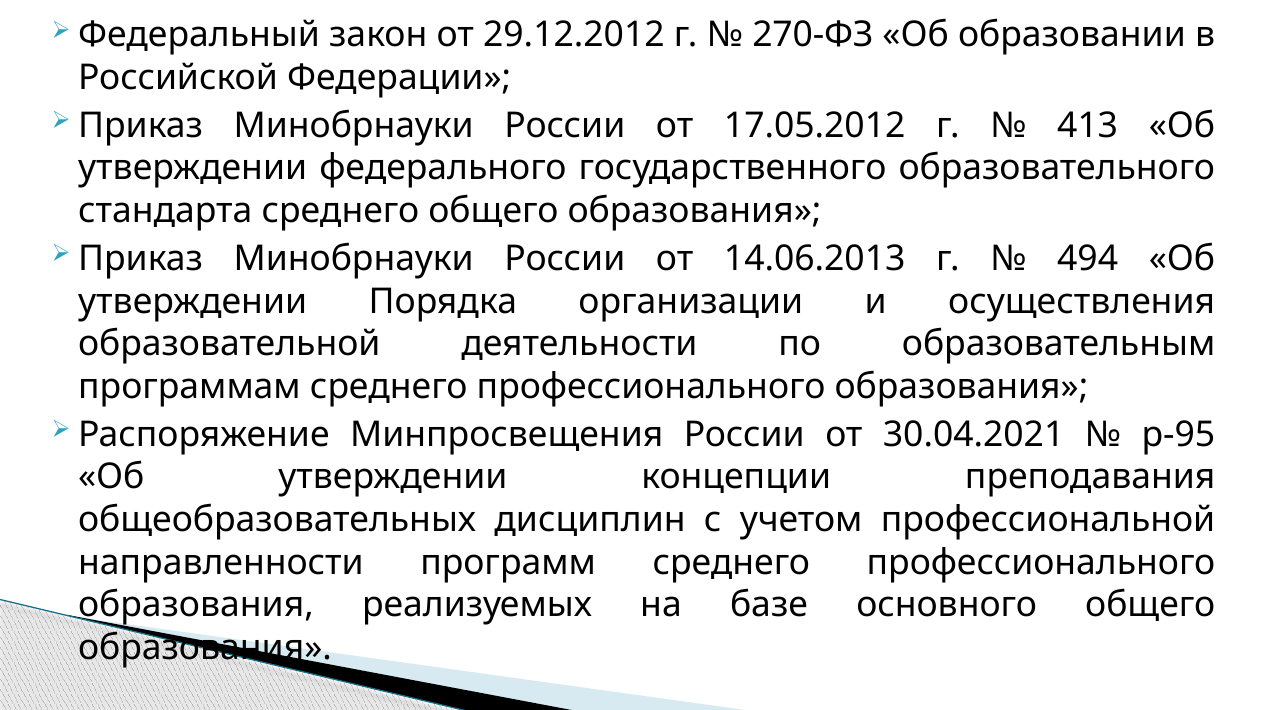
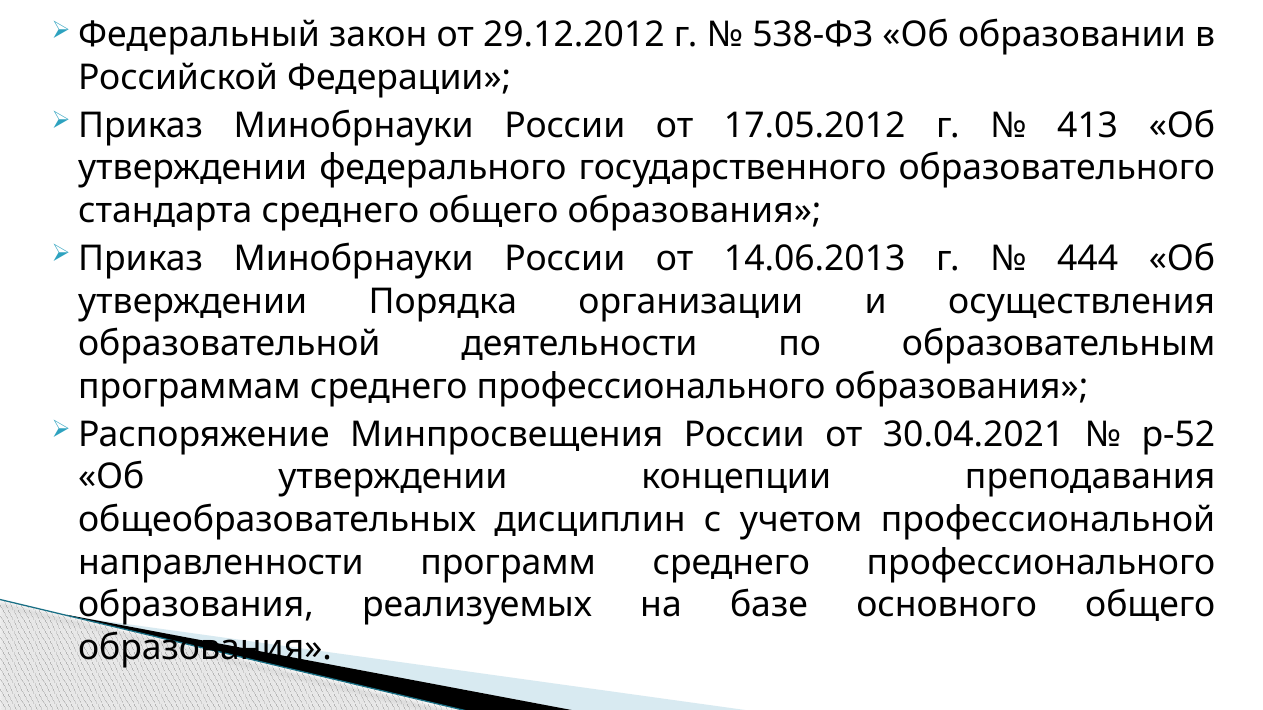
270-ФЗ: 270-ФЗ -> 538-ФЗ
494: 494 -> 444
р-95: р-95 -> р-52
